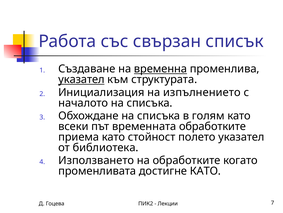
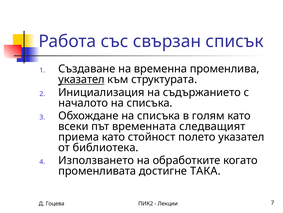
временна underline: present -> none
изпълнението: изпълнението -> съдържанието
временната обработките: обработките -> следващият
достигне КАТО: КАТО -> ТАКА
